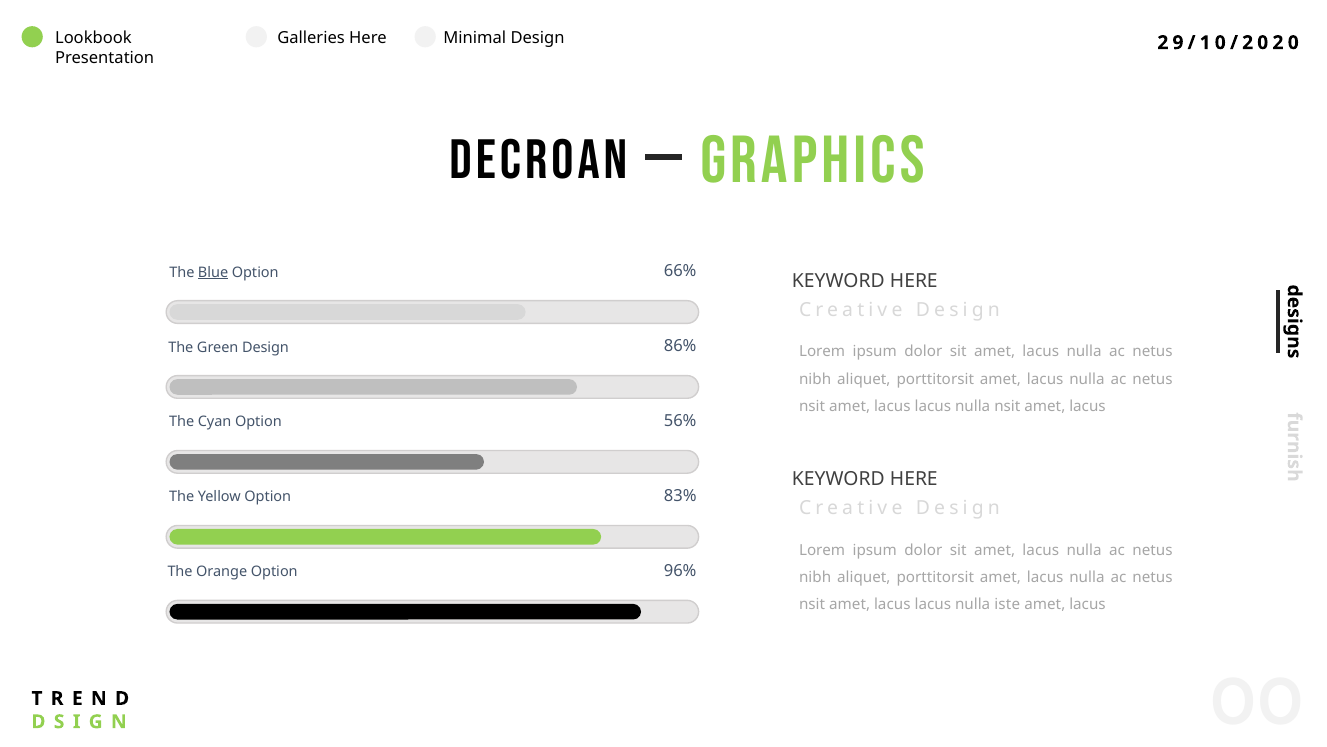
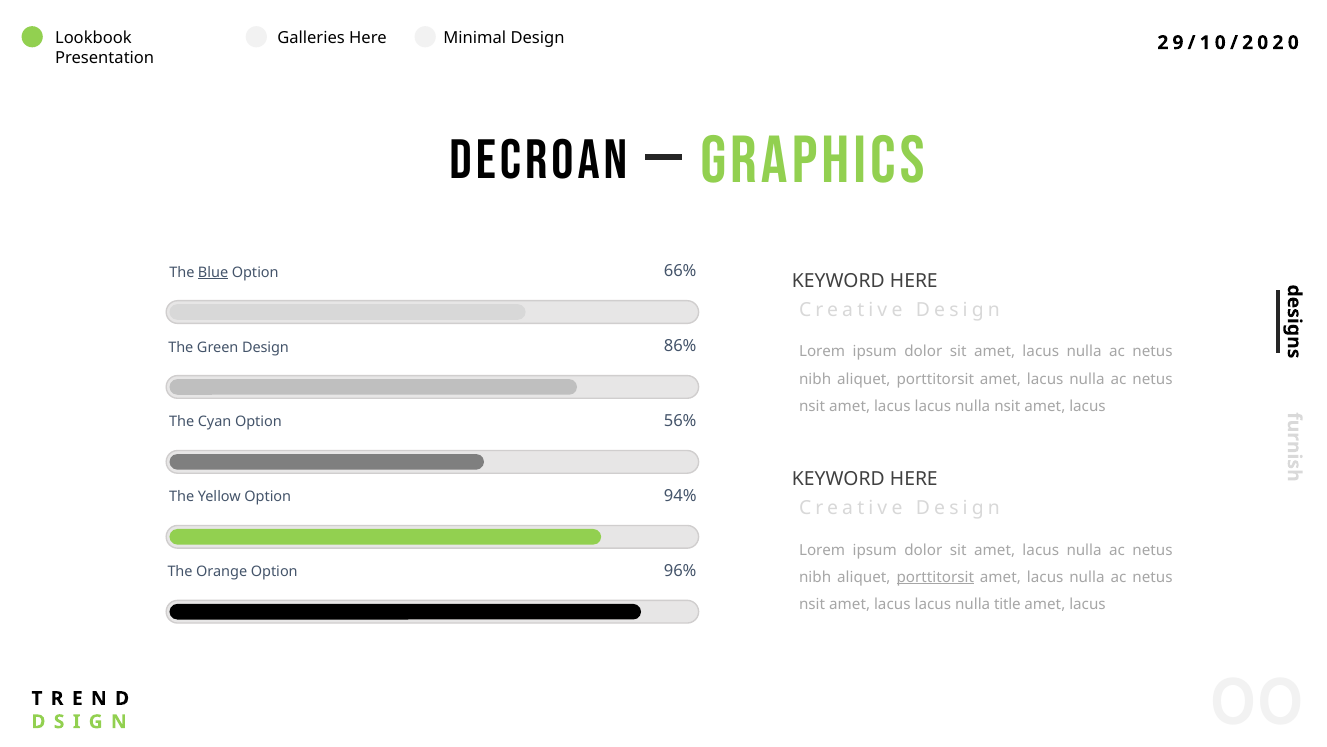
83%: 83% -> 94%
porttitorsit at (935, 577) underline: none -> present
iste: iste -> title
